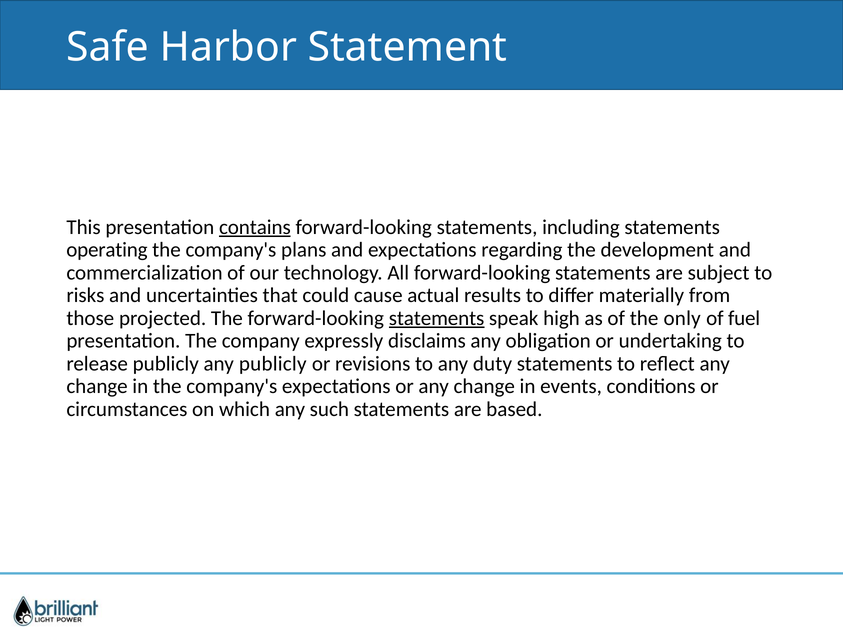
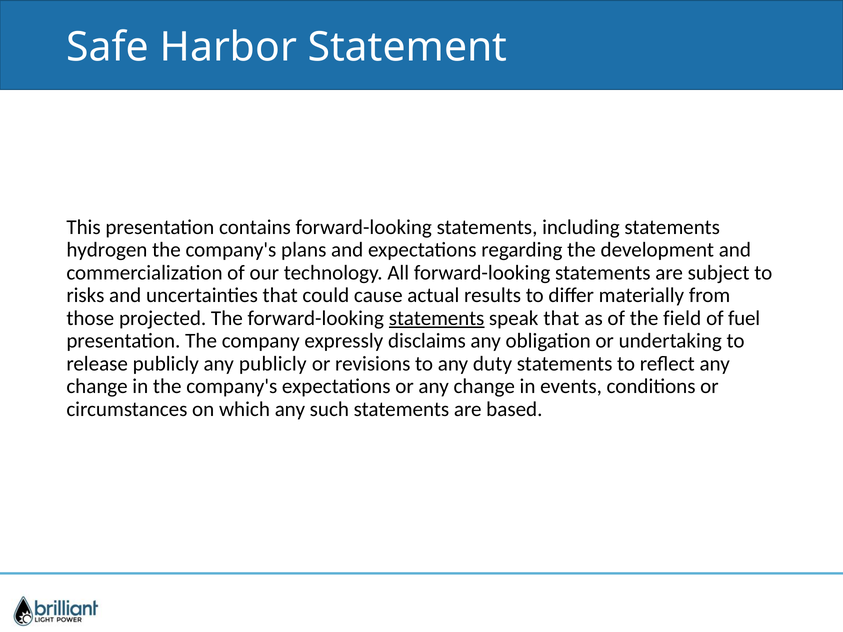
contains underline: present -> none
operating: operating -> hydrogen
speak high: high -> that
only: only -> field
